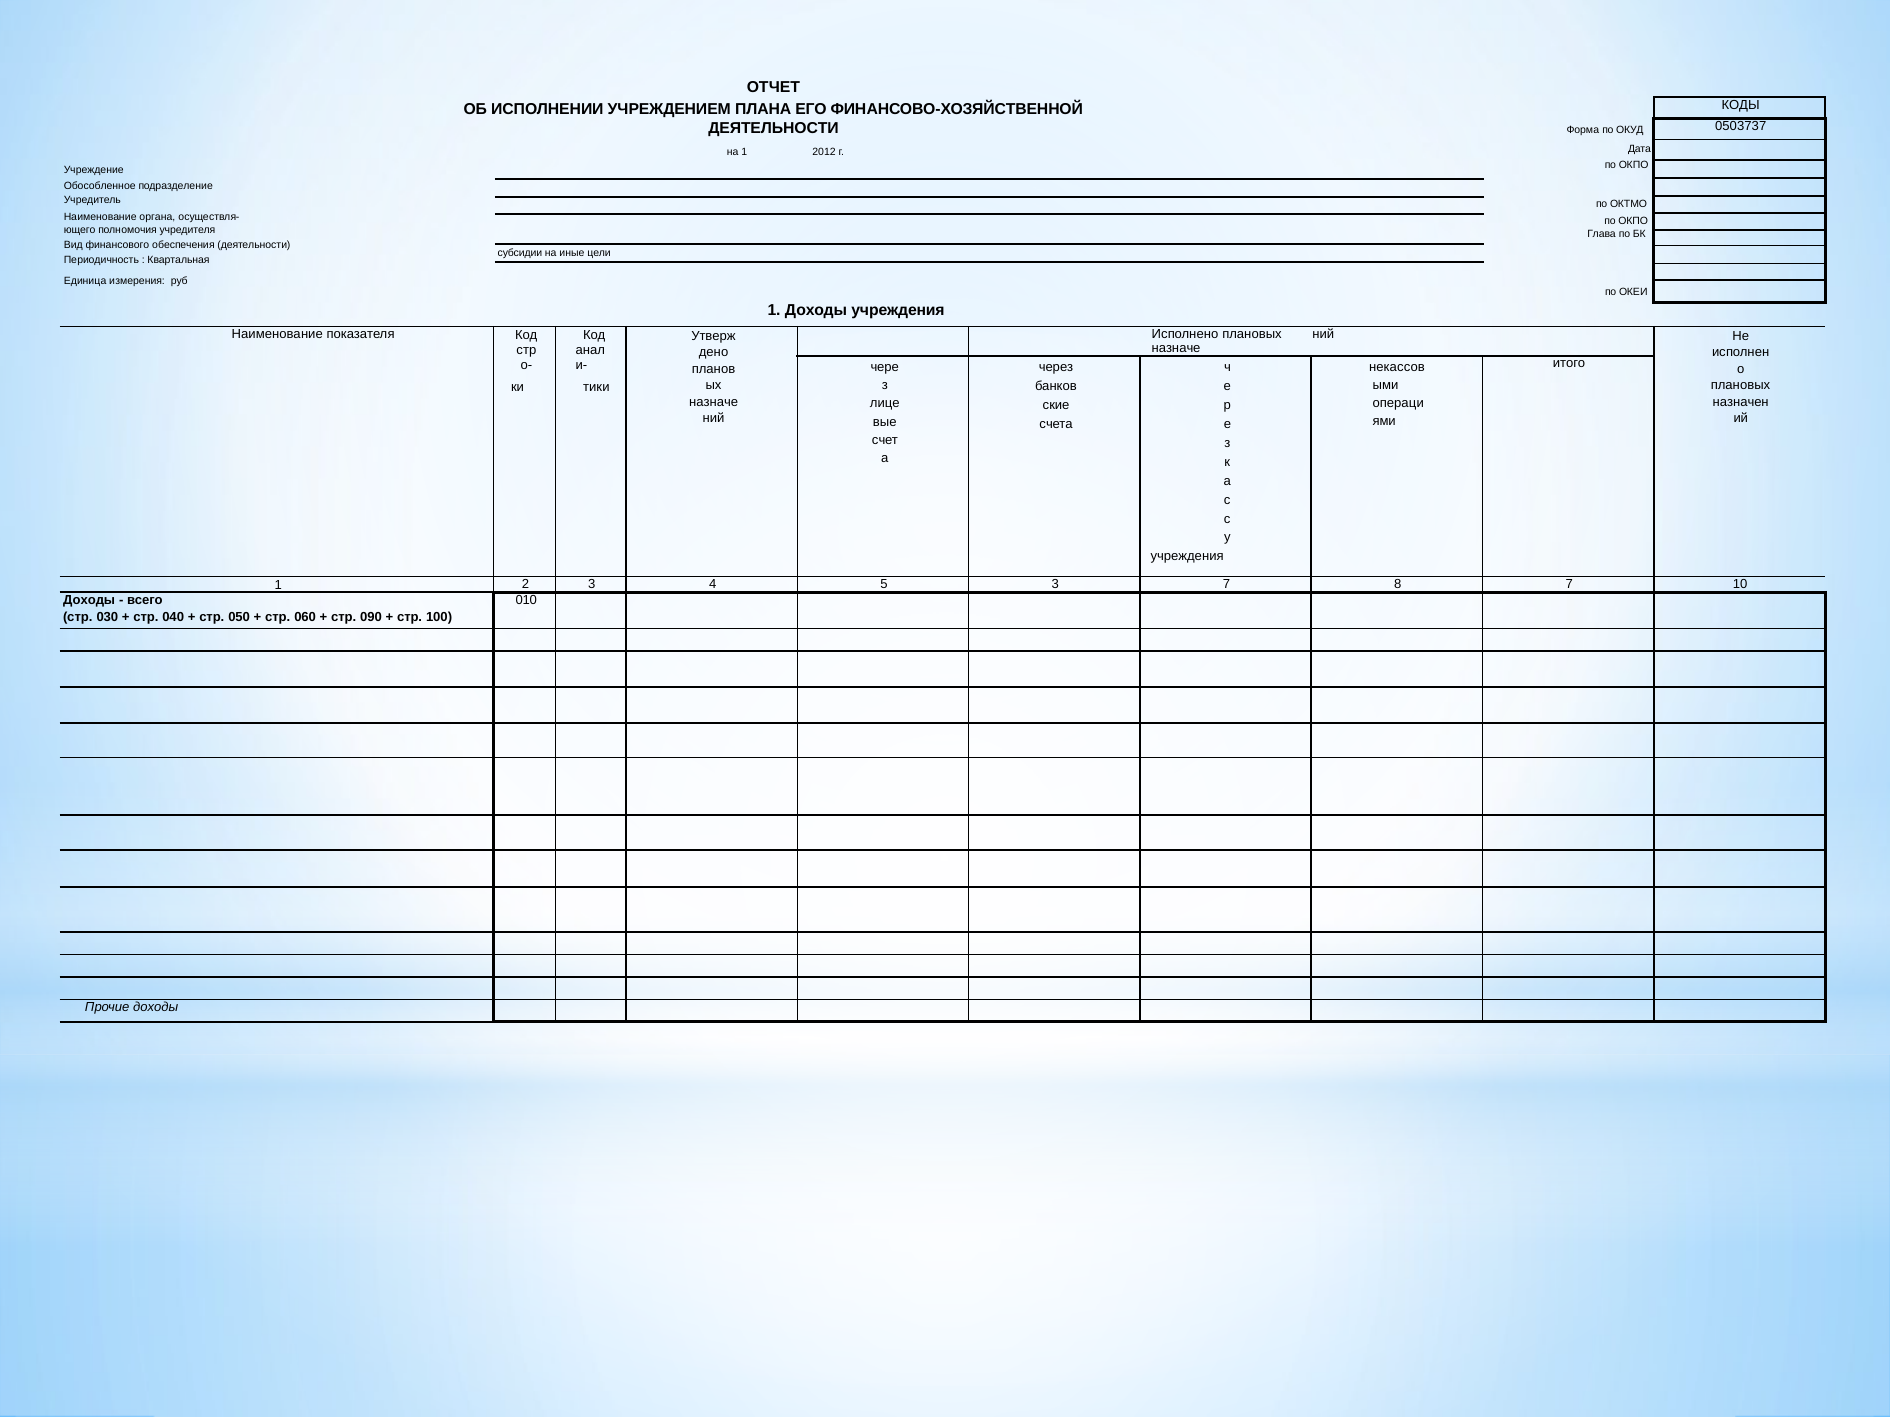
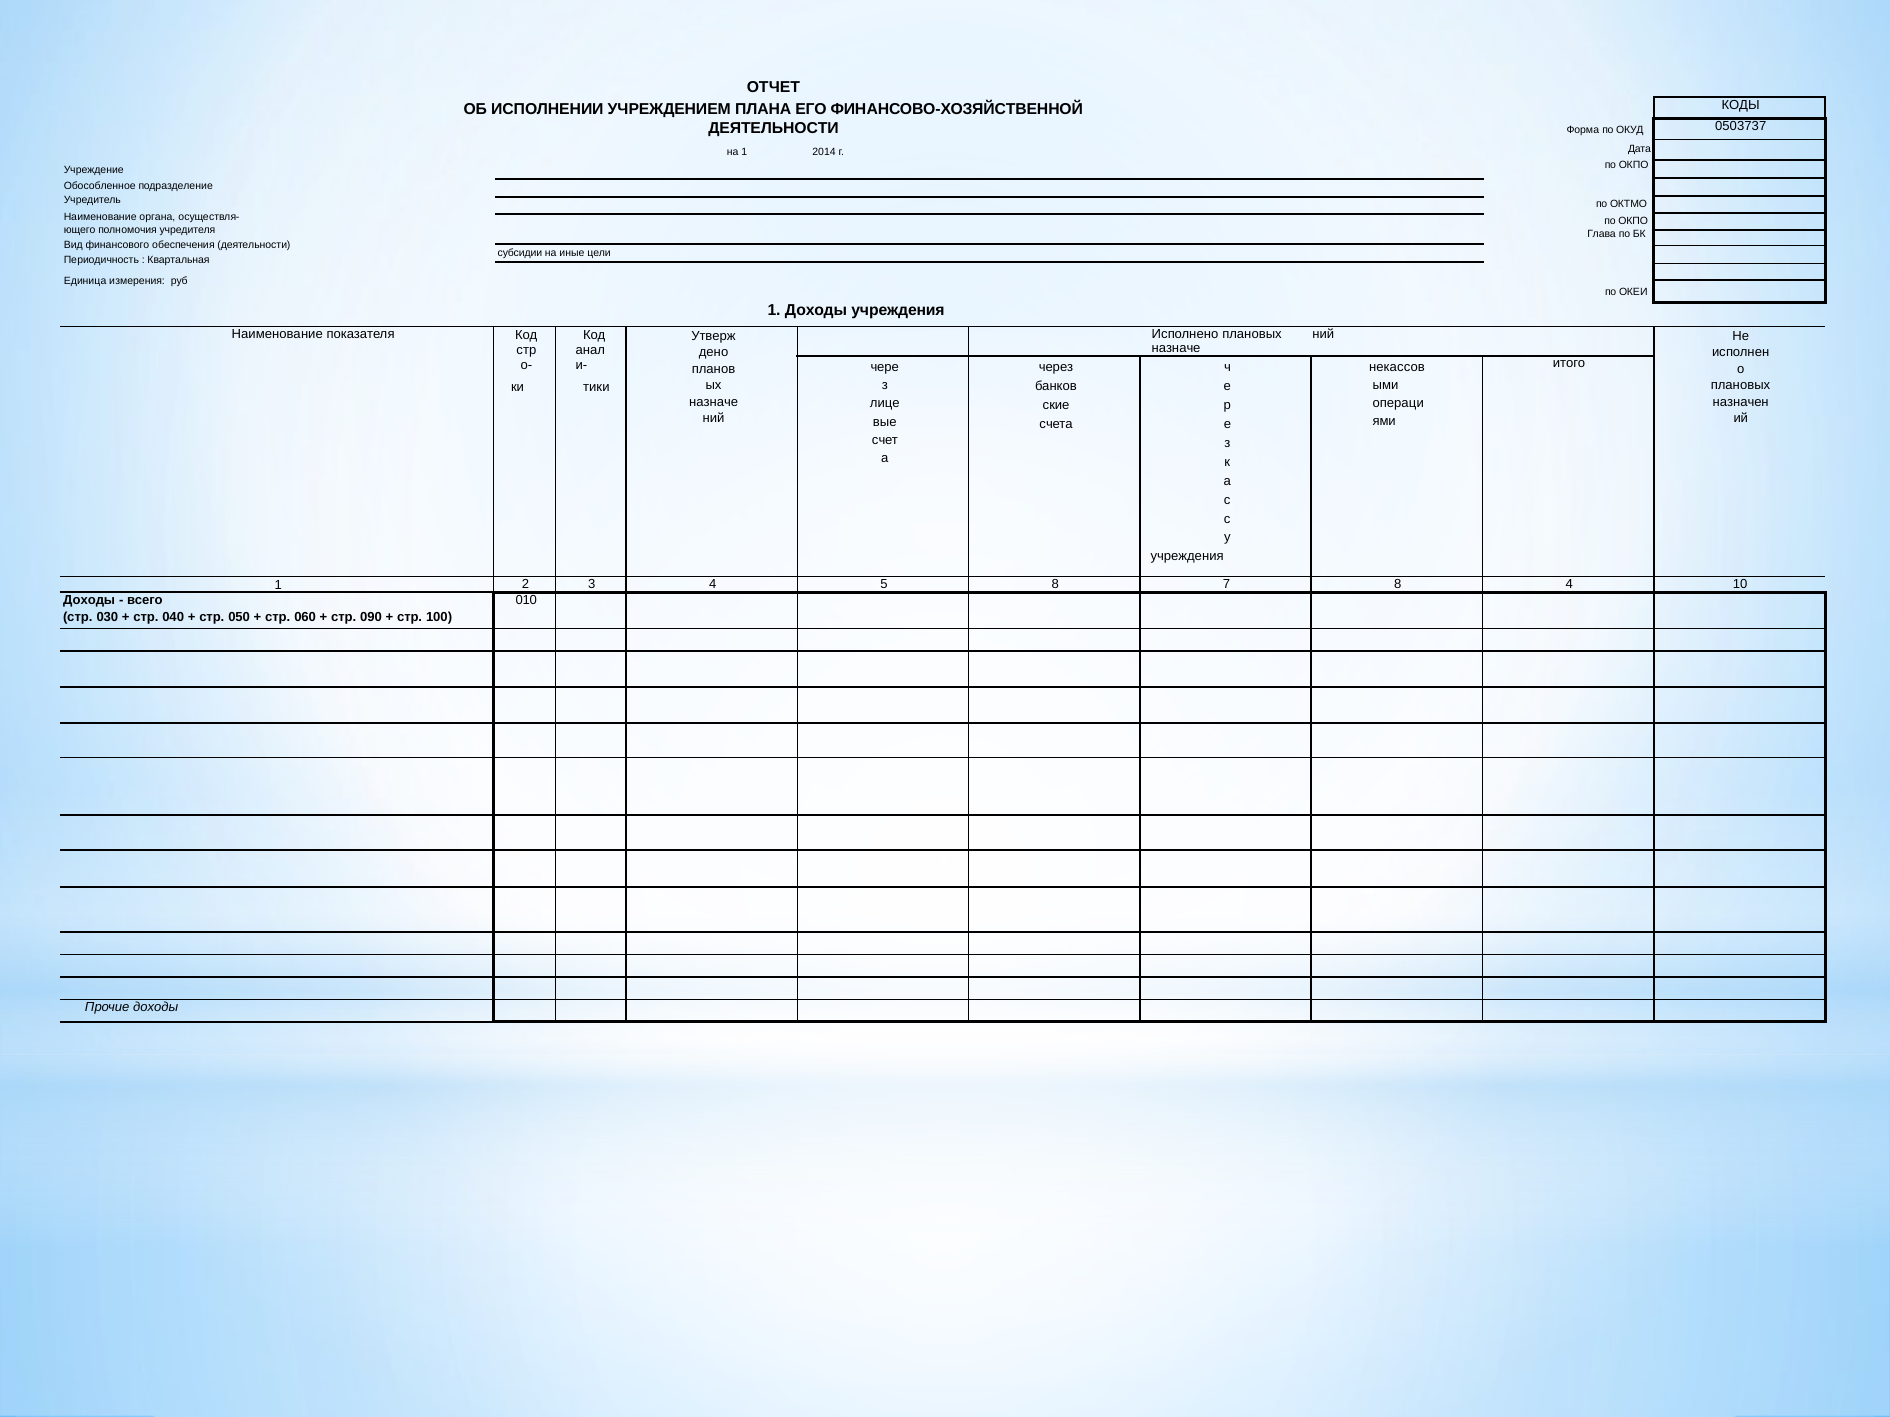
2012: 2012 -> 2014
5 3: 3 -> 8
8 7: 7 -> 4
